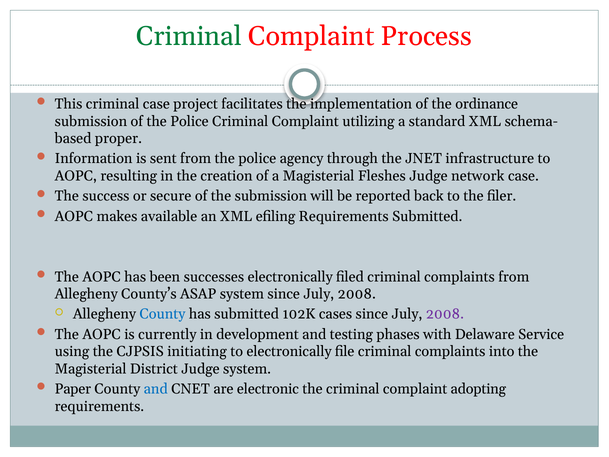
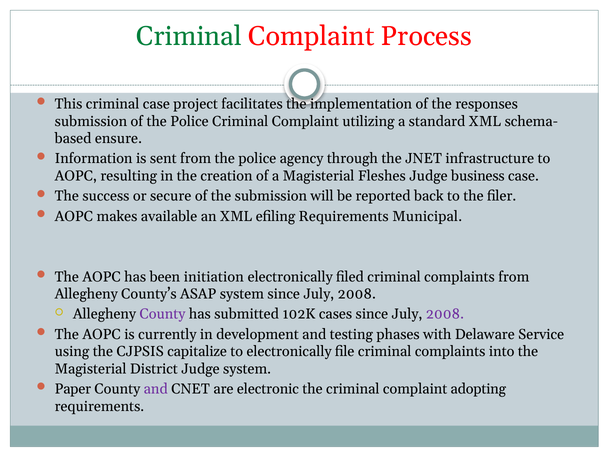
ordinance: ordinance -> responses
proper: proper -> ensure
network: network -> business
Requirements Submitted: Submitted -> Municipal
successes: successes -> initiation
County at (162, 314) colour: blue -> purple
initiating: initiating -> capitalize
and at (156, 389) colour: blue -> purple
